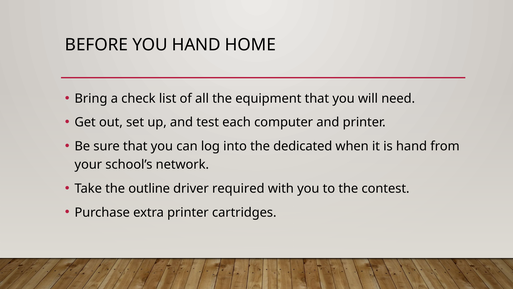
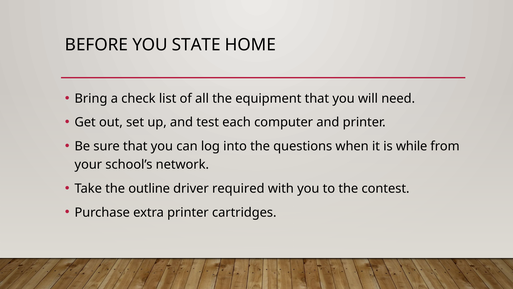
YOU HAND: HAND -> STATE
dedicated: dedicated -> questions
is hand: hand -> while
